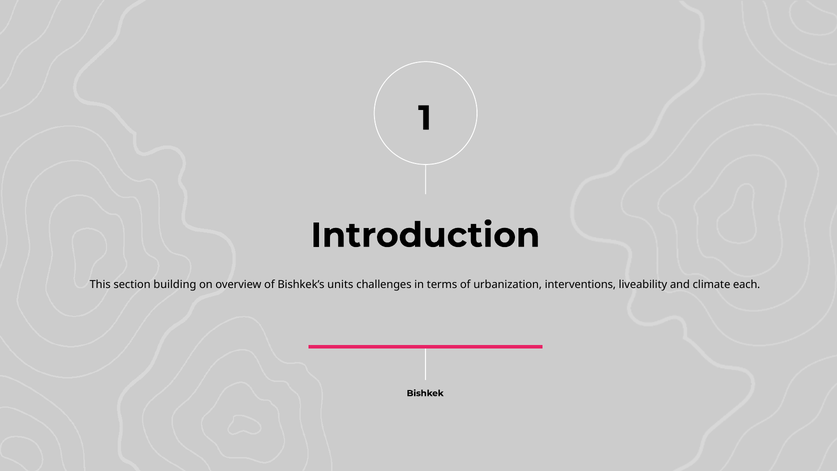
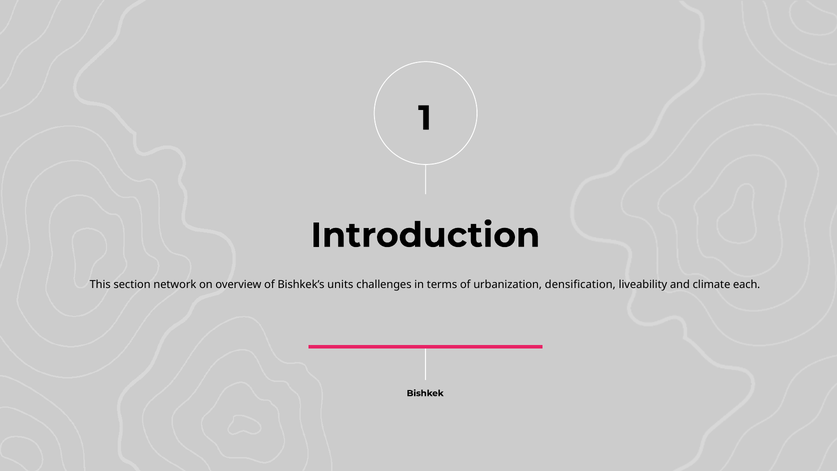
building: building -> network
interventions: interventions -> densification
